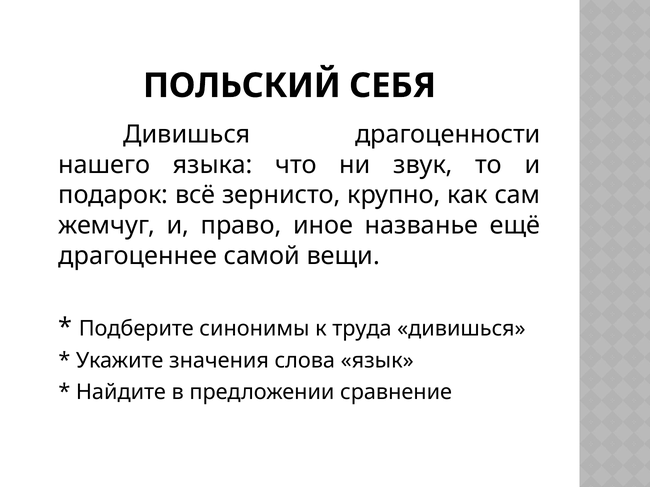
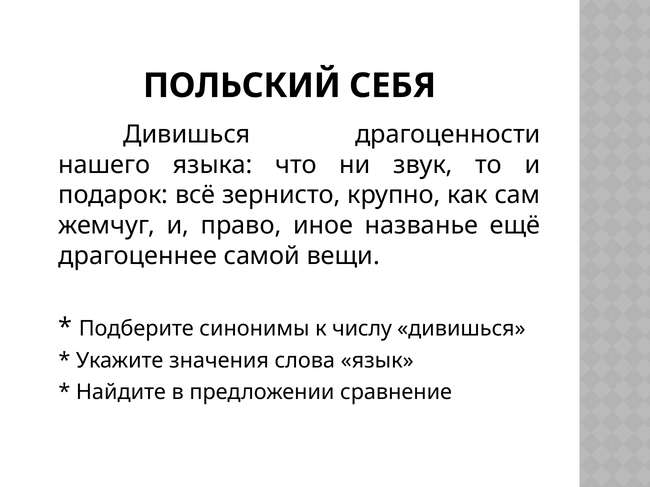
труда: труда -> числу
